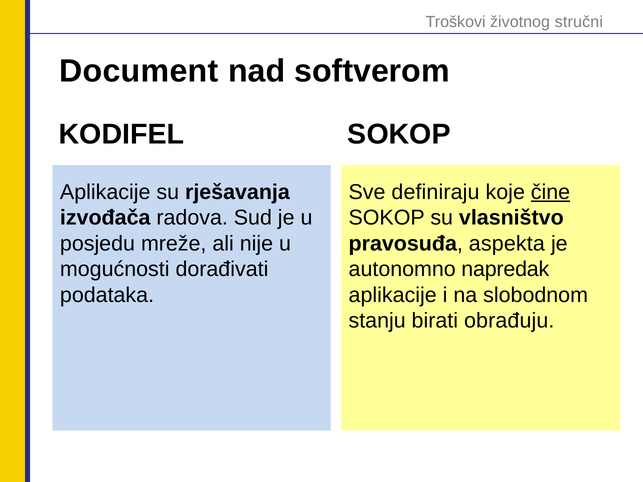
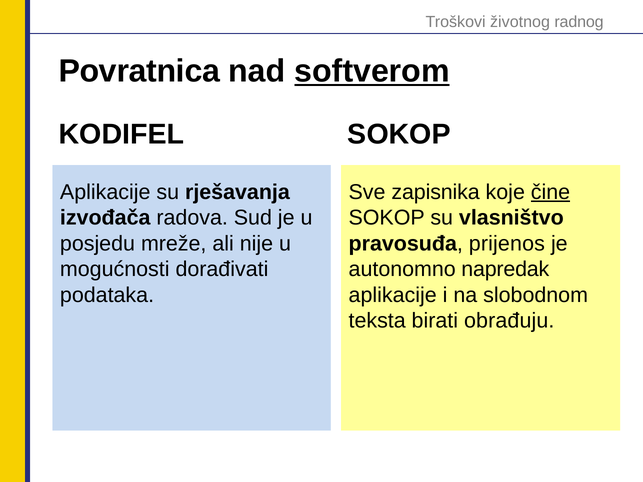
stručni: stručni -> radnog
Document: Document -> Povratnica
softverom underline: none -> present
definiraju: definiraju -> zapisnika
aspekta: aspekta -> prijenos
stanju: stanju -> teksta
